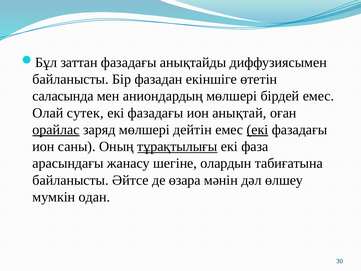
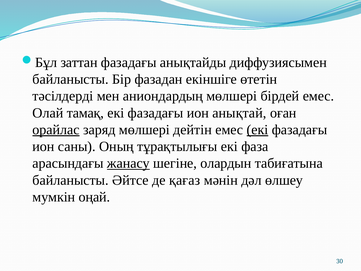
саласында: саласында -> тәсілдерді
сутек: сутек -> тамақ
тұрақтылығы underline: present -> none
жанасу underline: none -> present
өзара: өзара -> қағаз
одан: одан -> оңай
